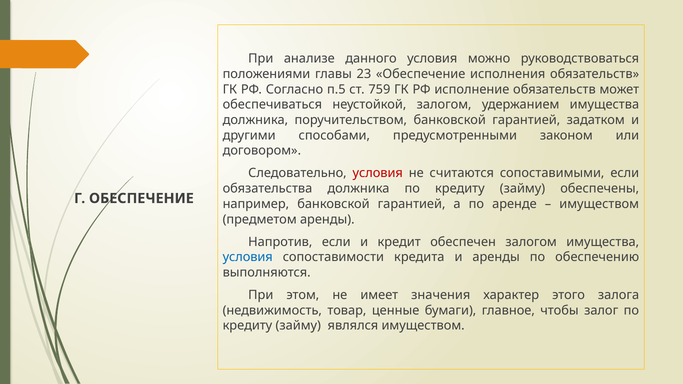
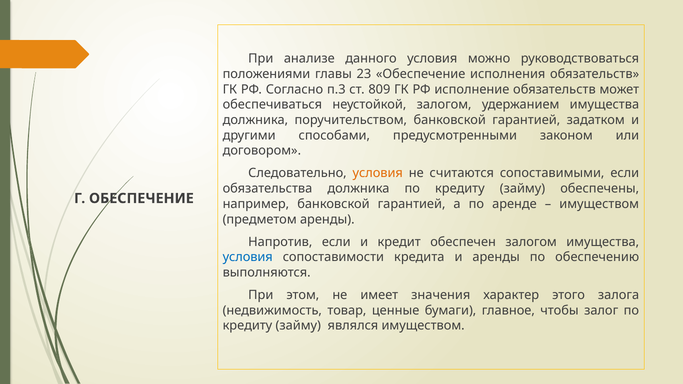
п.5: п.5 -> п.3
759: 759 -> 809
условия at (378, 173) colour: red -> orange
